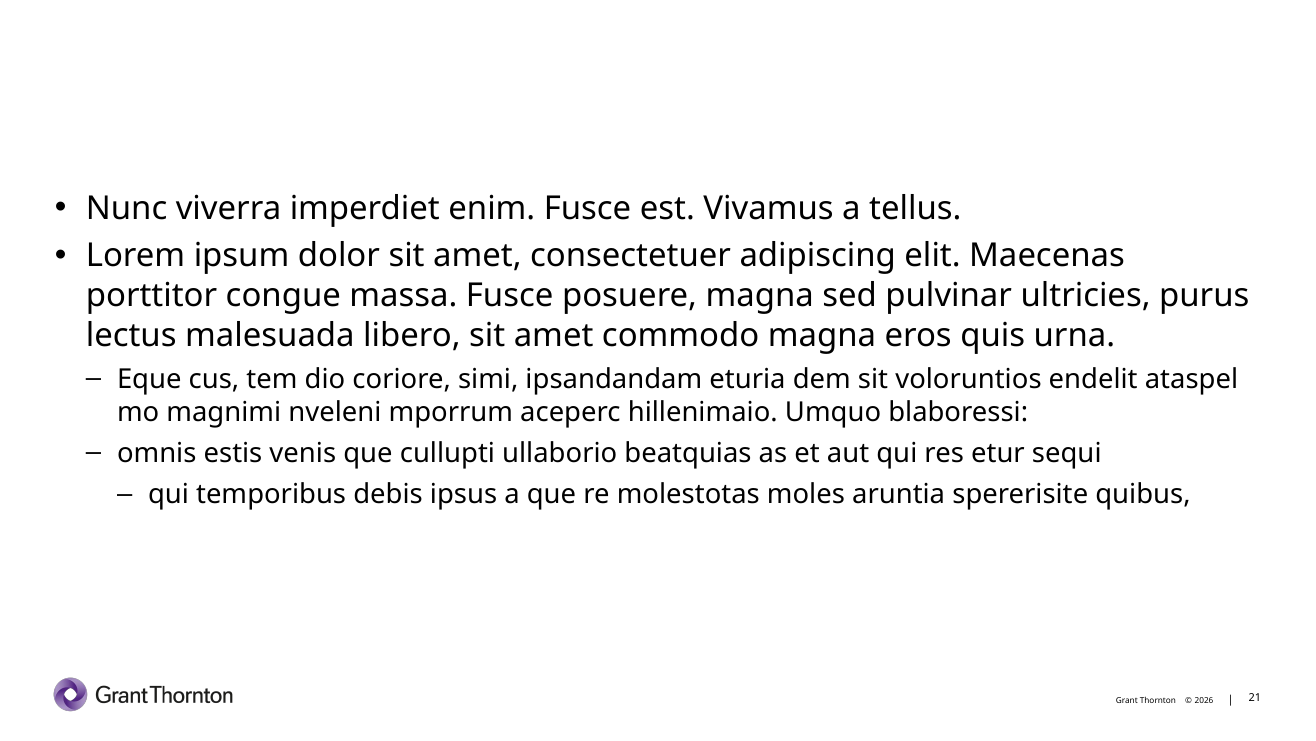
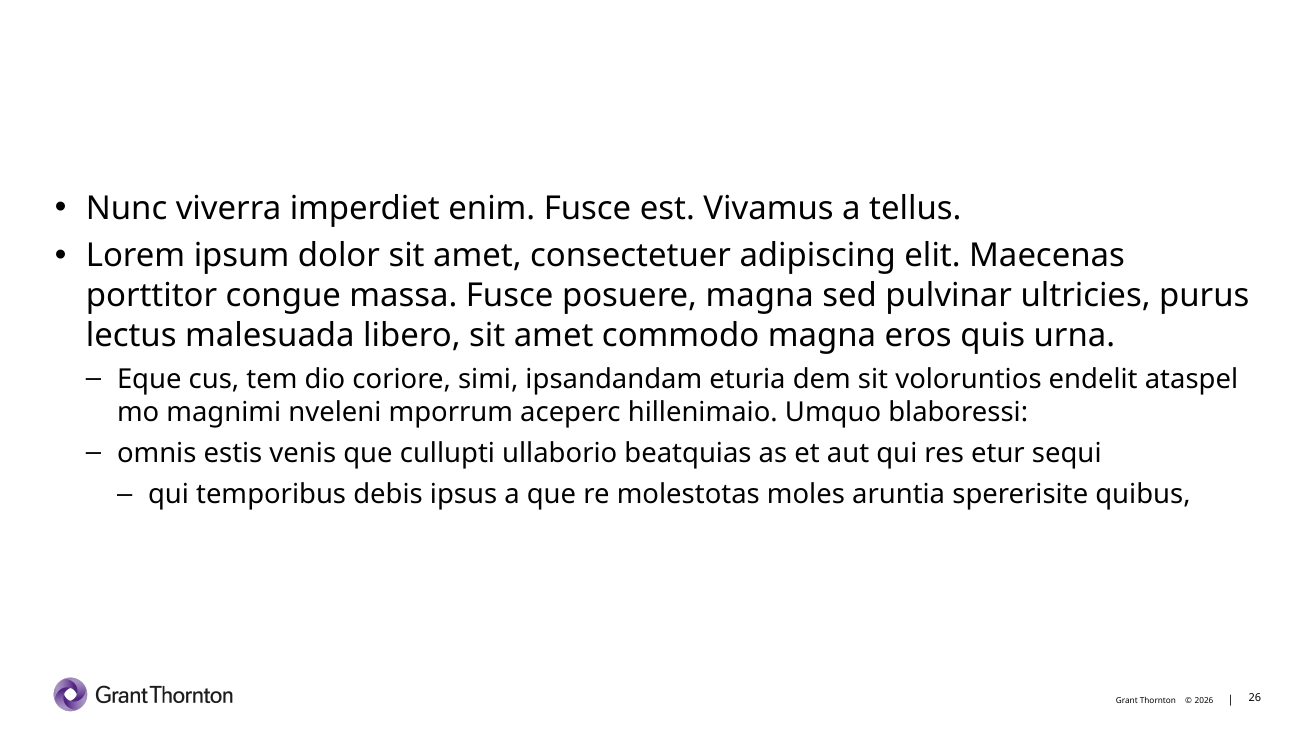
21: 21 -> 26
